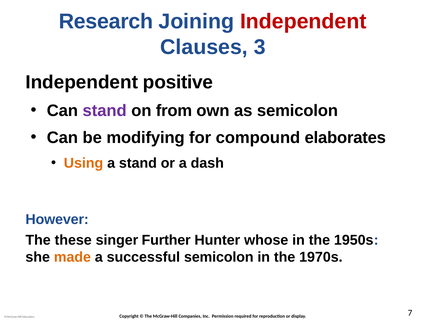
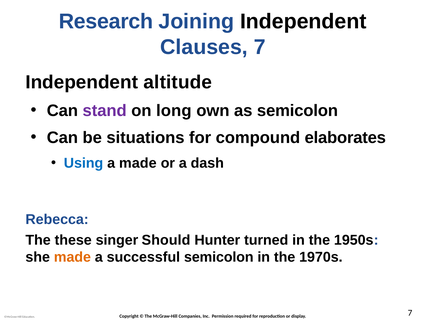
Independent at (303, 21) colour: red -> black
Clauses 3: 3 -> 7
positive: positive -> altitude
from: from -> long
modifying: modifying -> situations
Using colour: orange -> blue
a stand: stand -> made
However: However -> Rebecca
Further: Further -> Should
whose: whose -> turned
